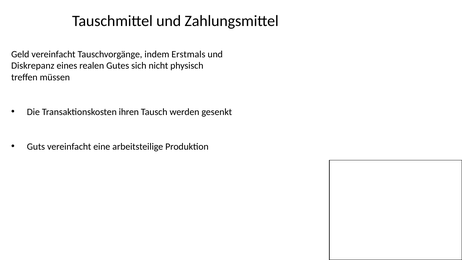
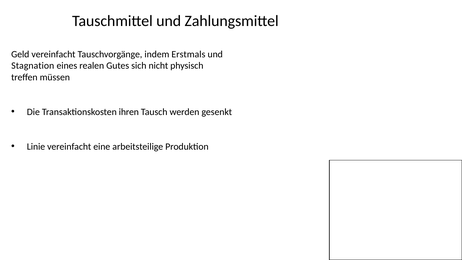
Diskrepanz: Diskrepanz -> Stagnation
Guts: Guts -> Linie
